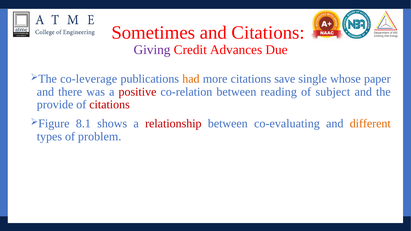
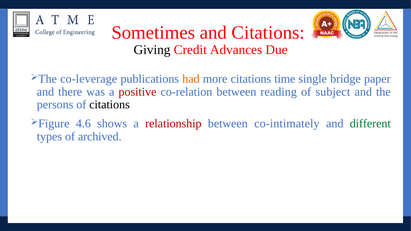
Giving colour: purple -> black
save: save -> time
whose: whose -> bridge
provide: provide -> persons
citations at (110, 105) colour: red -> black
8.1: 8.1 -> 4.6
co-evaluating: co-evaluating -> co-intimately
different colour: orange -> green
problem: problem -> archived
